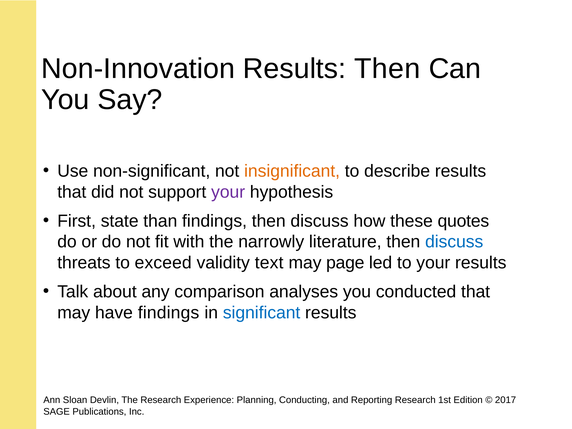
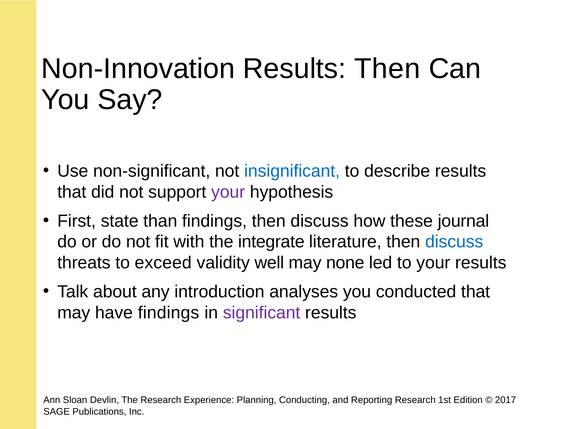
insignificant colour: orange -> blue
quotes: quotes -> journal
narrowly: narrowly -> integrate
text: text -> well
page: page -> none
comparison: comparison -> introduction
significant colour: blue -> purple
